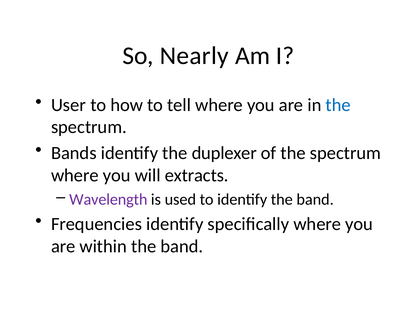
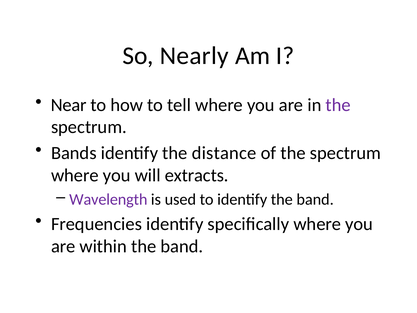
User: User -> Near
the at (338, 105) colour: blue -> purple
duplexer: duplexer -> distance
